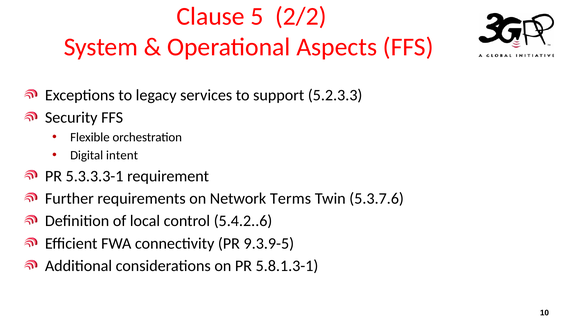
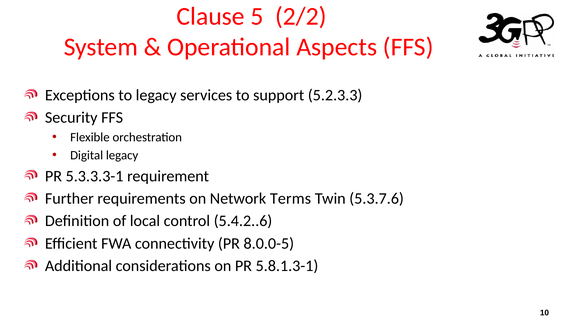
Digital intent: intent -> legacy
9.3.9-5: 9.3.9-5 -> 8.0.0-5
